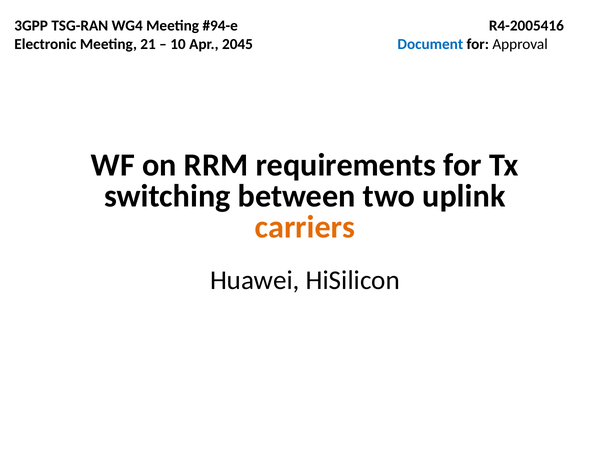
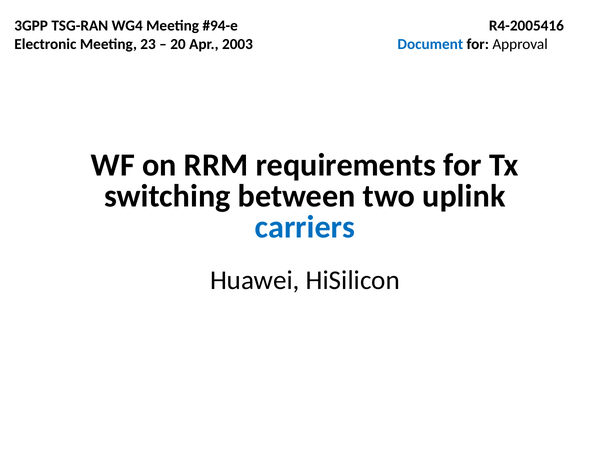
21: 21 -> 23
10: 10 -> 20
2045: 2045 -> 2003
carriers colour: orange -> blue
